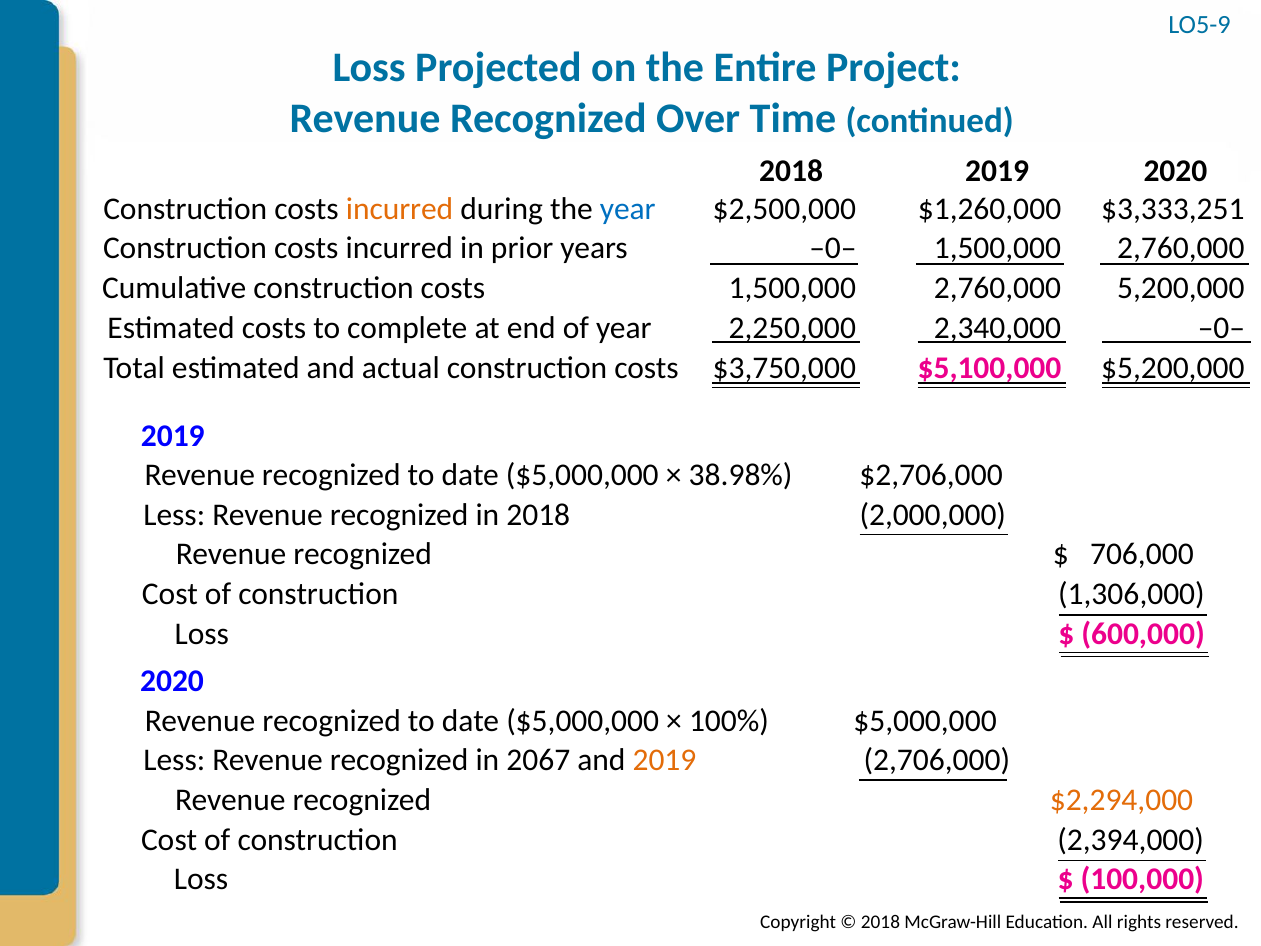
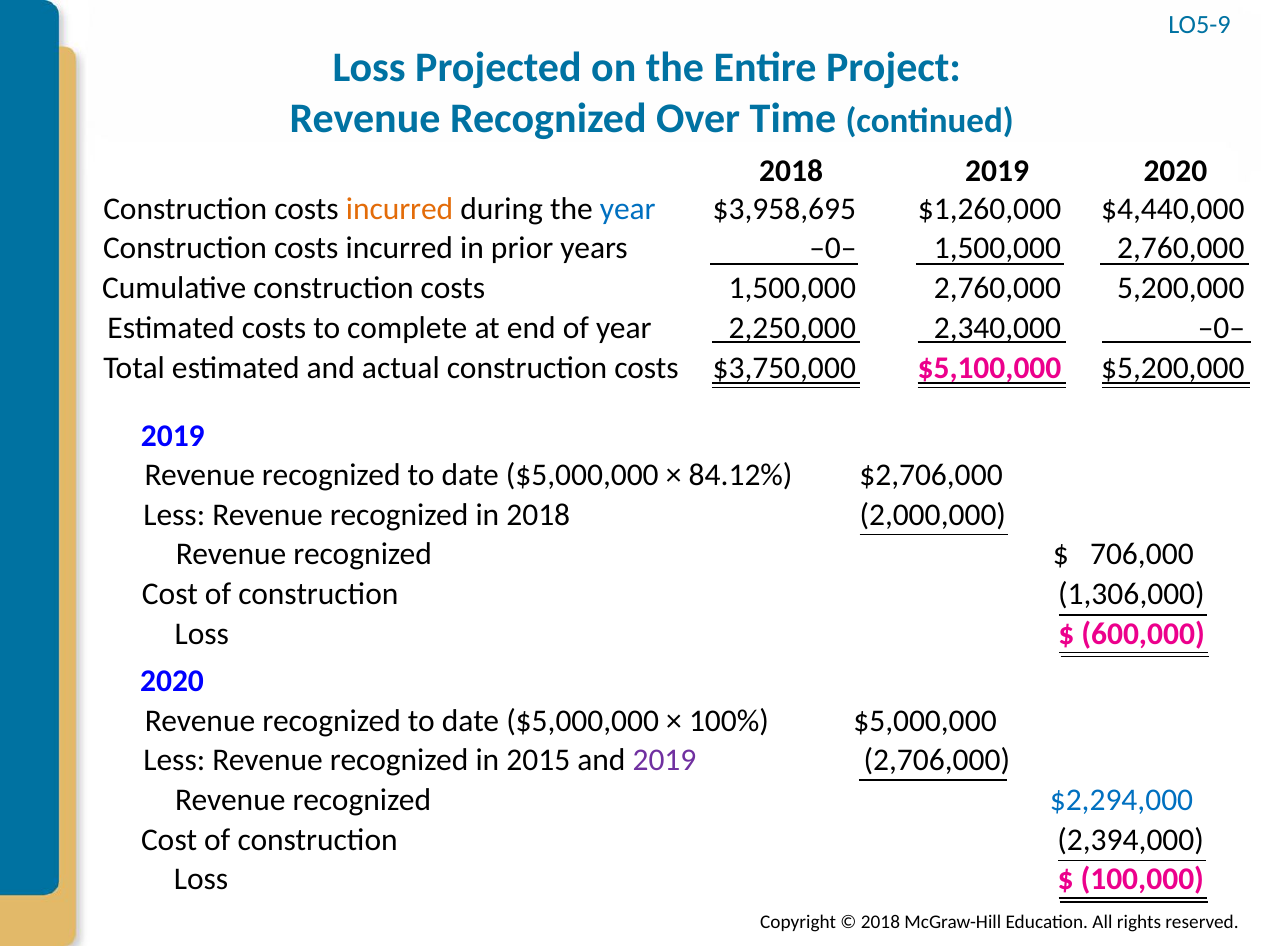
$2,500,000: $2,500,000 -> $3,958,695
$3,333,251: $3,333,251 -> $4,440,000
38.98%: 38.98% -> 84.12%
2067: 2067 -> 2015
2019 at (664, 760) colour: orange -> purple
$2,294,000 colour: orange -> blue
